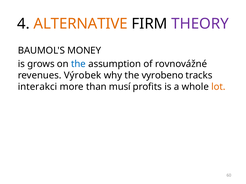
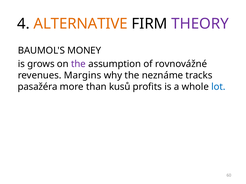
the at (78, 64) colour: blue -> purple
Výrobek: Výrobek -> Margins
vyrobeno: vyrobeno -> neznáme
interakci: interakci -> pasažéra
musí: musí -> kusů
lot colour: orange -> blue
